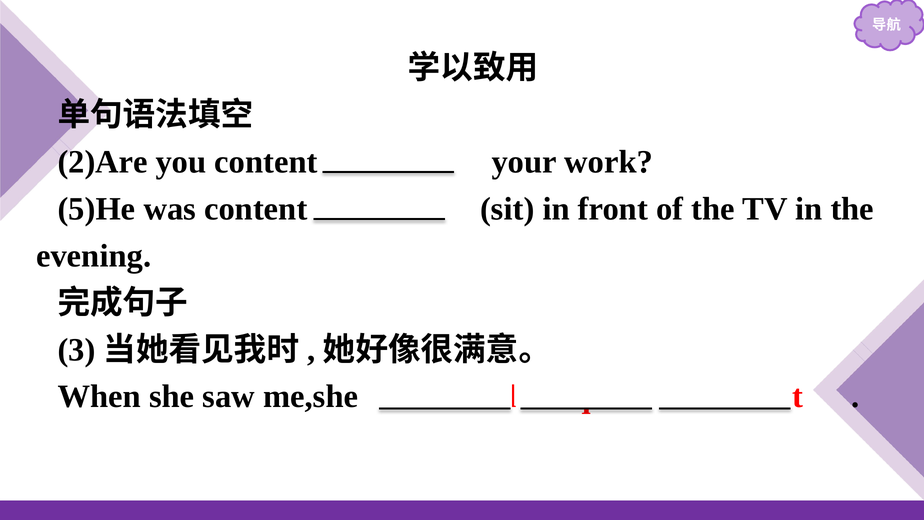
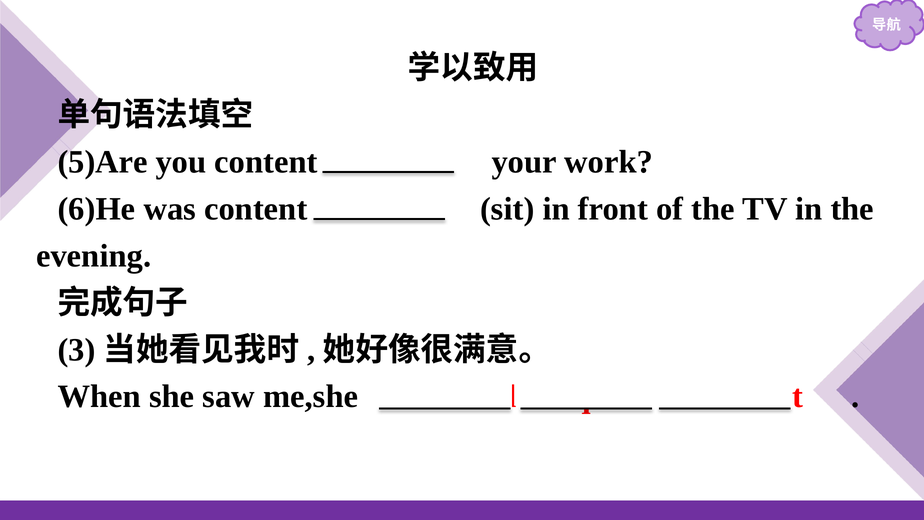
2)Are: 2)Are -> 5)Are
5)He: 5)He -> 6)He
